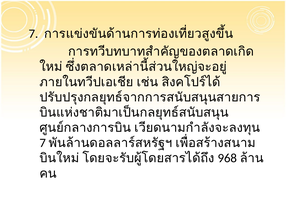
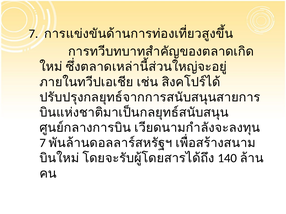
968: 968 -> 140
